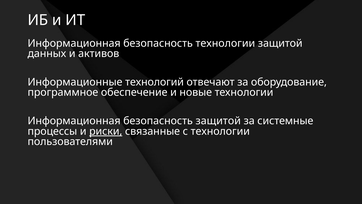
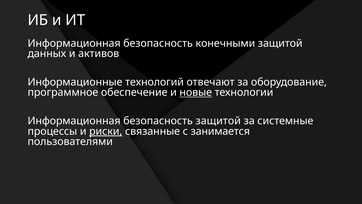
безопасность технологии: технологии -> конечными
новые underline: none -> present
с технологии: технологии -> занимается
